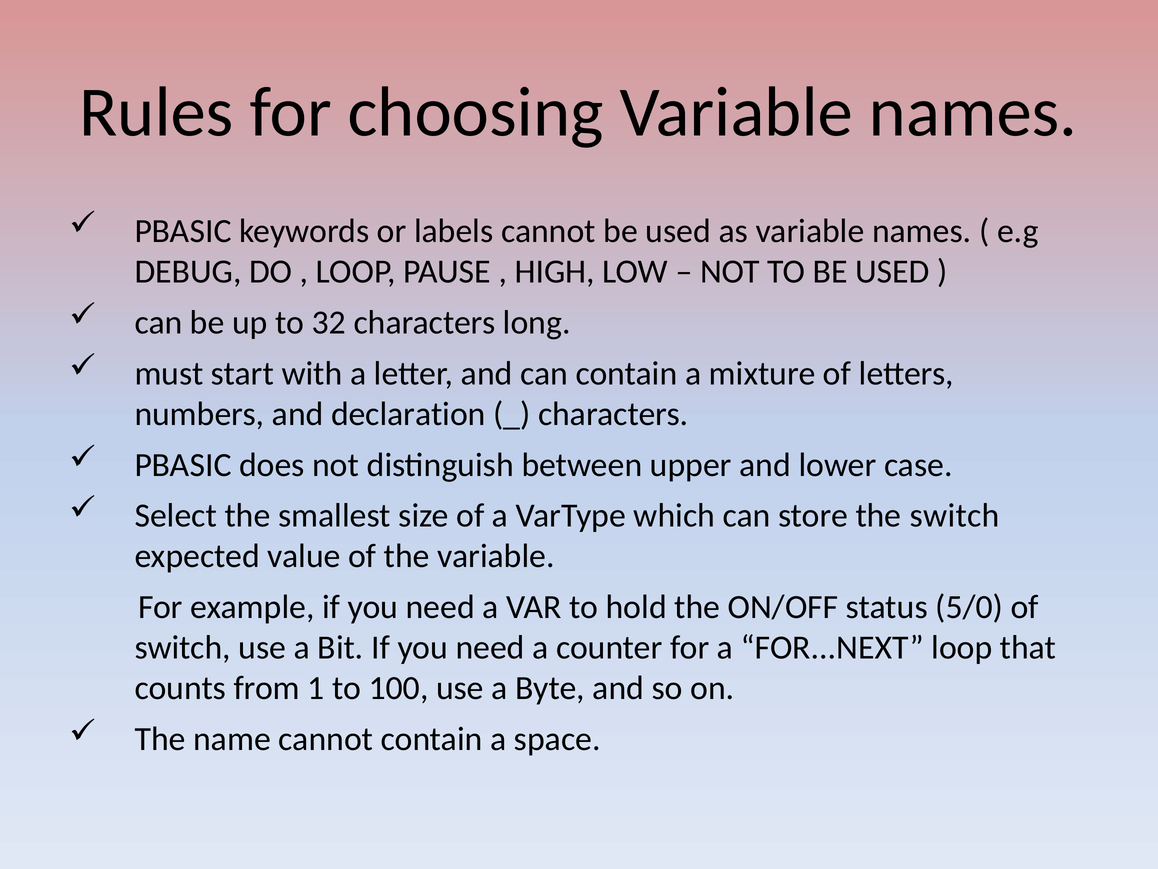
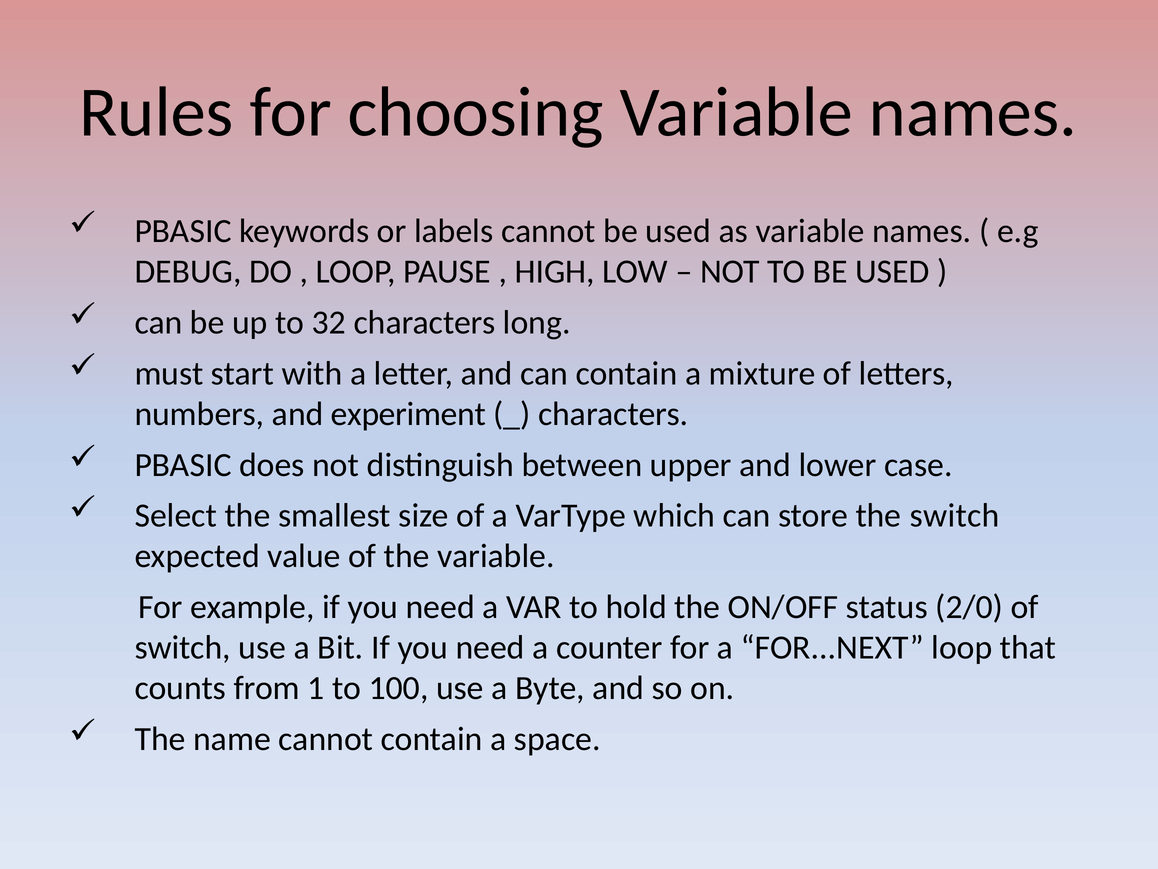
declaration: declaration -> experiment
5/0: 5/0 -> 2/0
